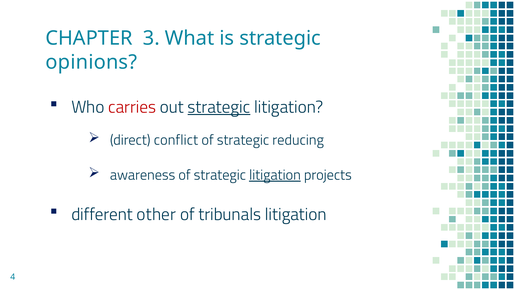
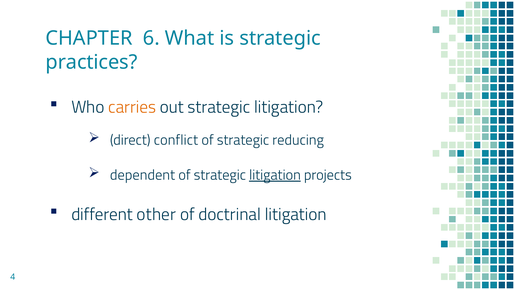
3: 3 -> 6
opinions: opinions -> practices
carries colour: red -> orange
strategic at (219, 107) underline: present -> none
awareness: awareness -> dependent
tribunals: tribunals -> doctrinal
